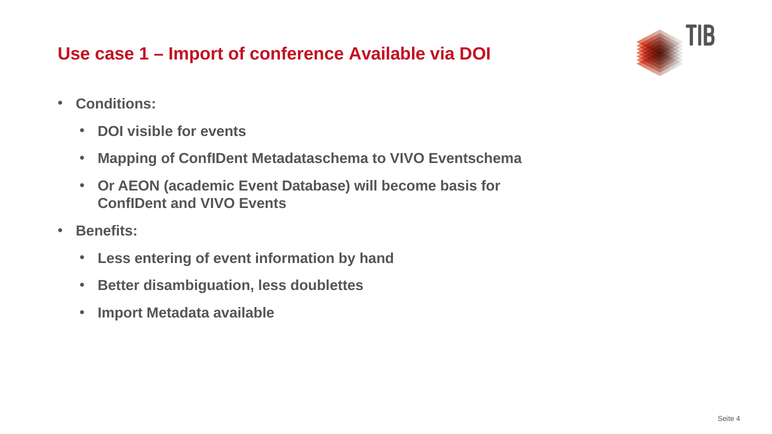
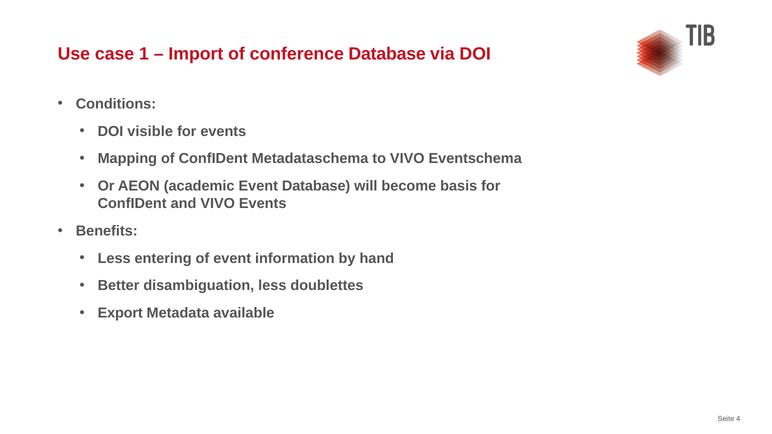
conference Available: Available -> Database
Import at (120, 313): Import -> Export
